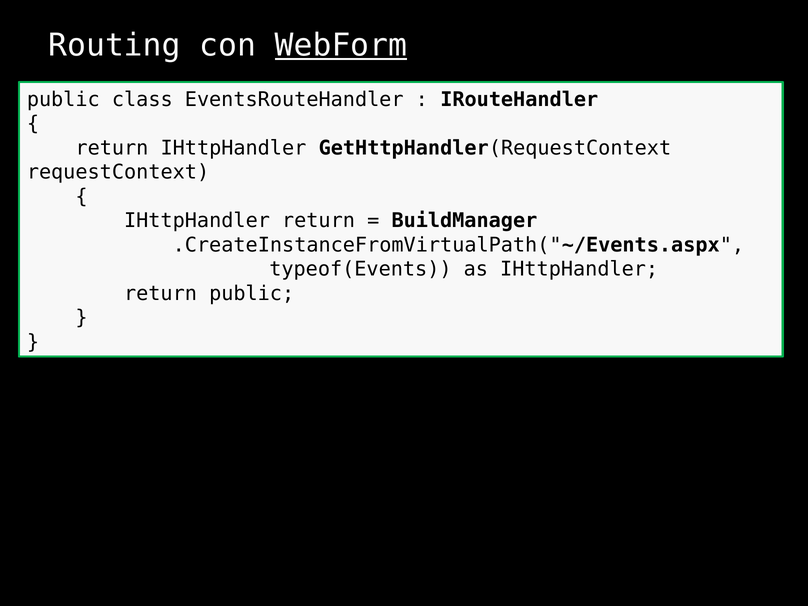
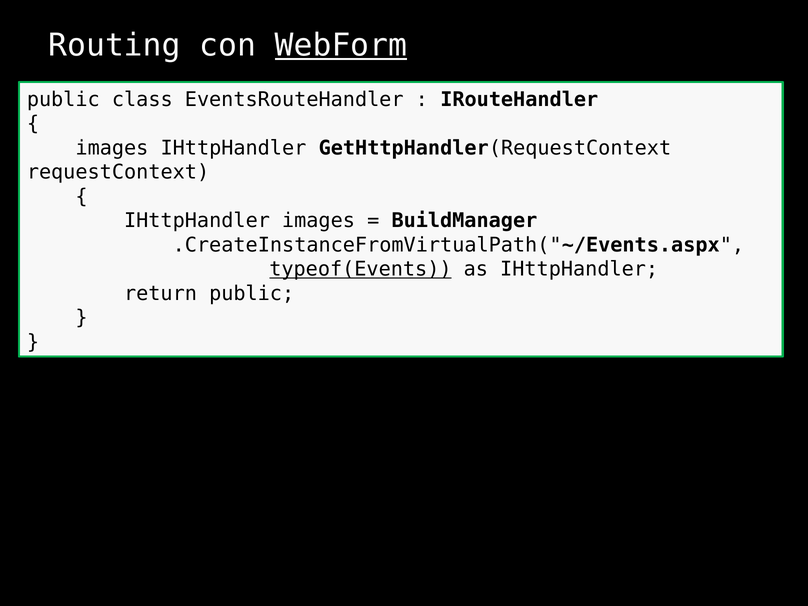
return at (112, 148): return -> images
return at (318, 221): return -> images
typeof(Events underline: none -> present
